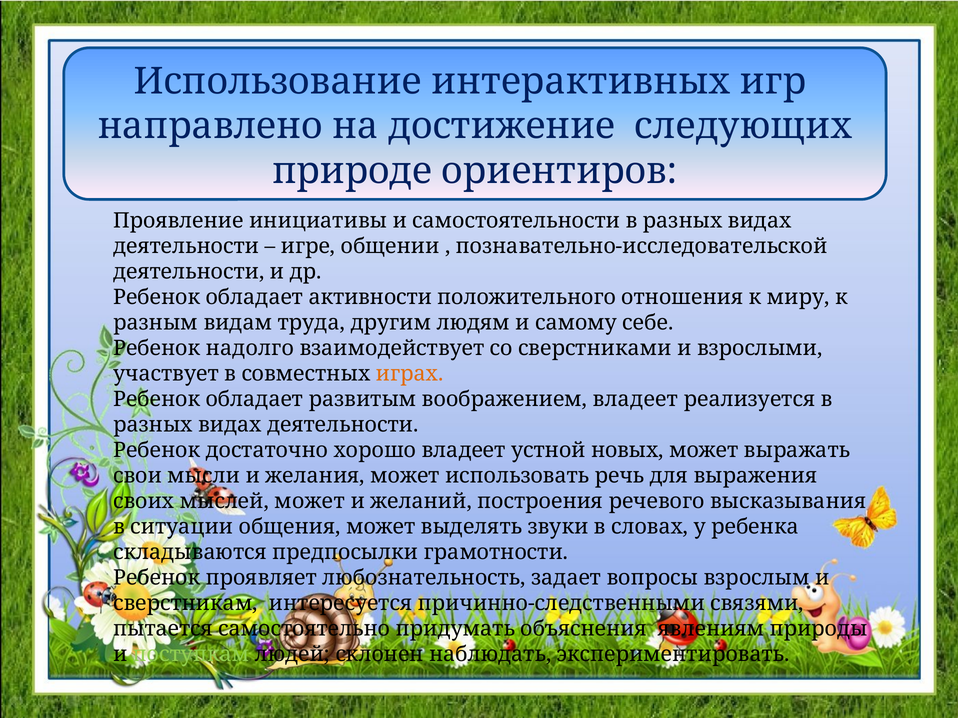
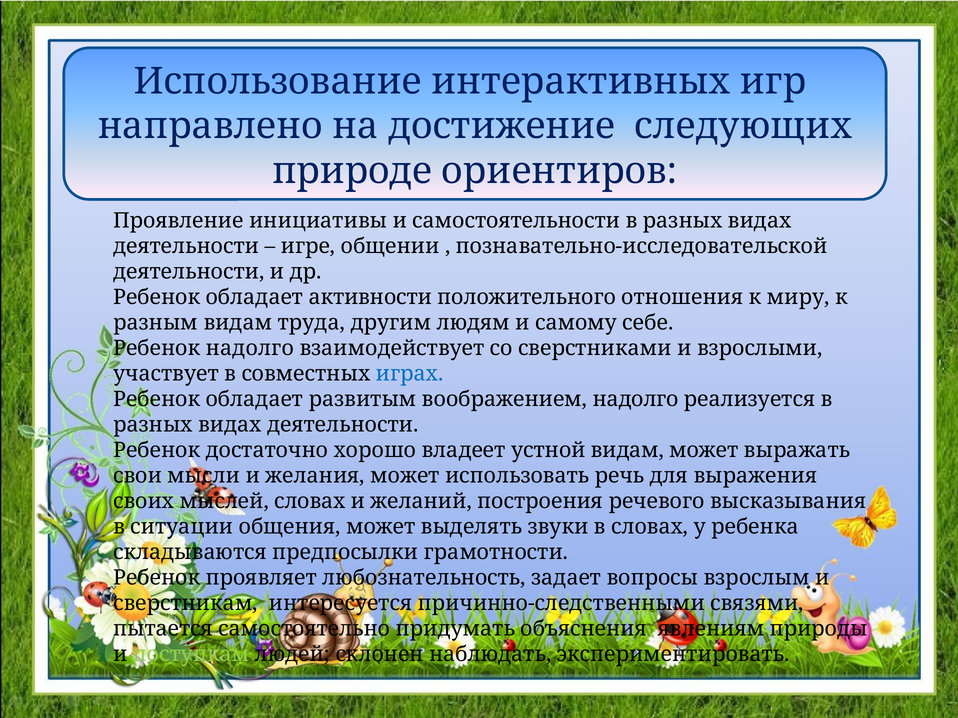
играх colour: orange -> blue
воображением владеет: владеет -> надолго
устной новых: новых -> видам
мыслей может: может -> словах
